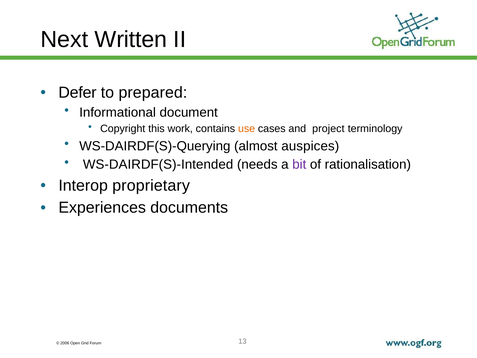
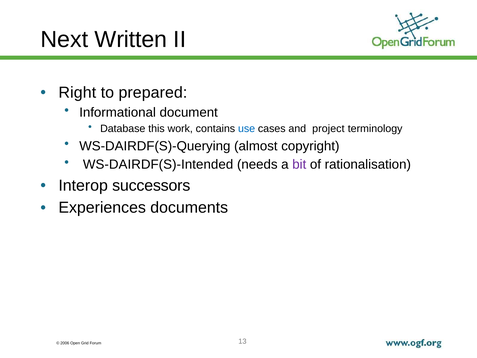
Defer: Defer -> Right
Copyright: Copyright -> Database
use colour: orange -> blue
auspices: auspices -> copyright
proprietary: proprietary -> successors
